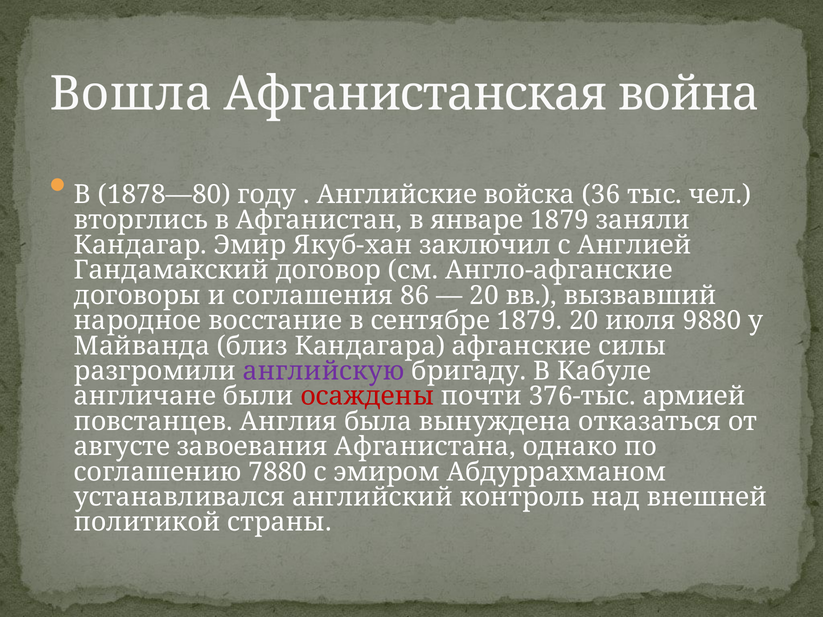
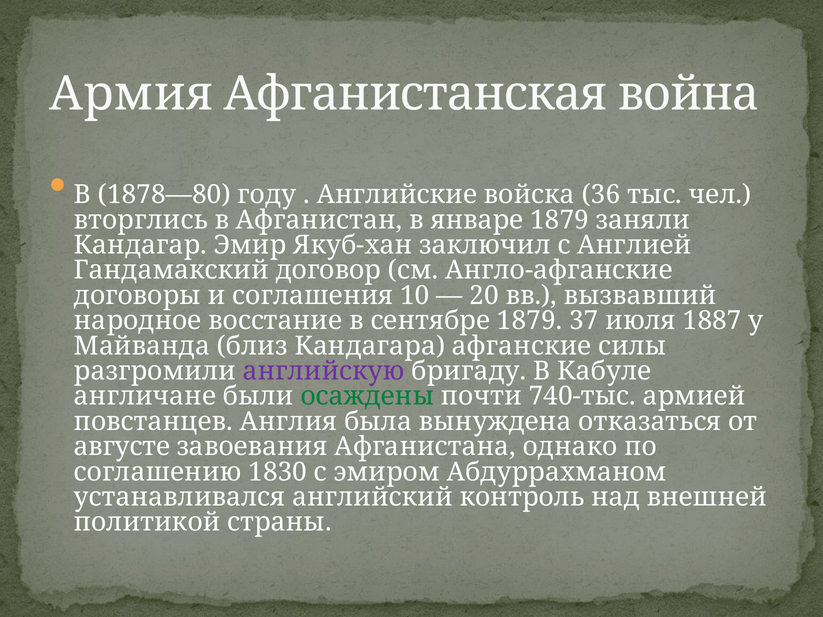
Вошла: Вошла -> Армия
86: 86 -> 10
1879 20: 20 -> 37
9880: 9880 -> 1887
осаждены colour: red -> green
376-тыс: 376-тыс -> 740-тыс
7880: 7880 -> 1830
